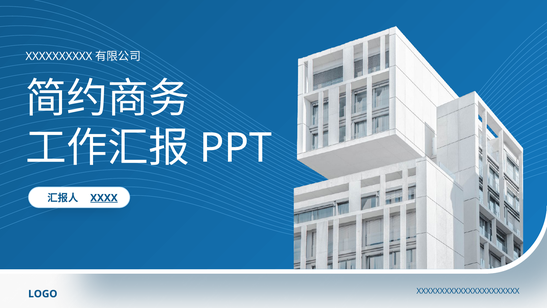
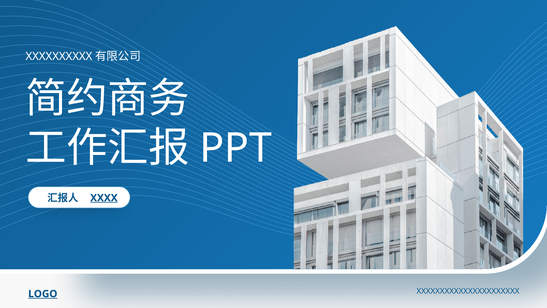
LOGO underline: none -> present
